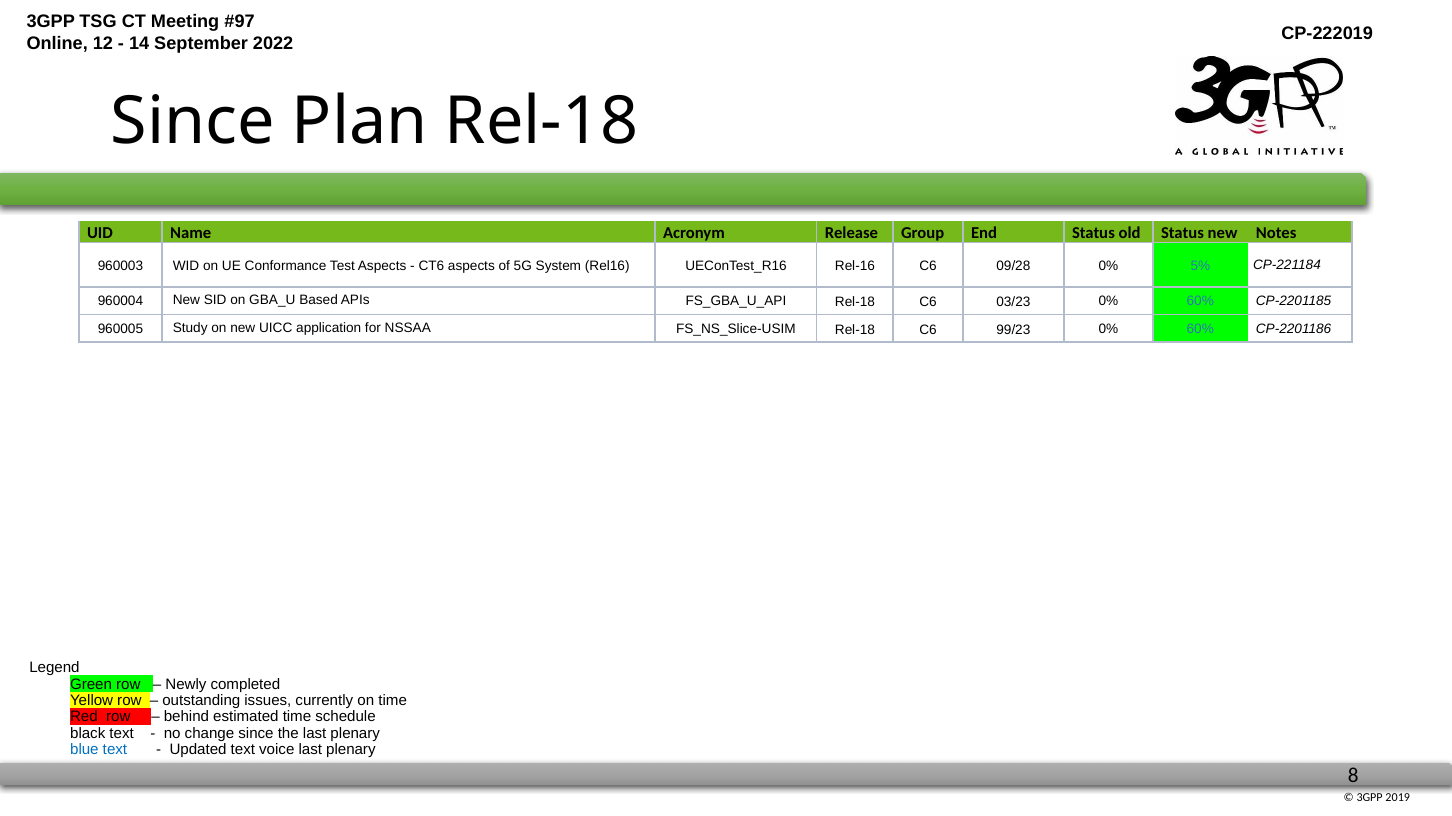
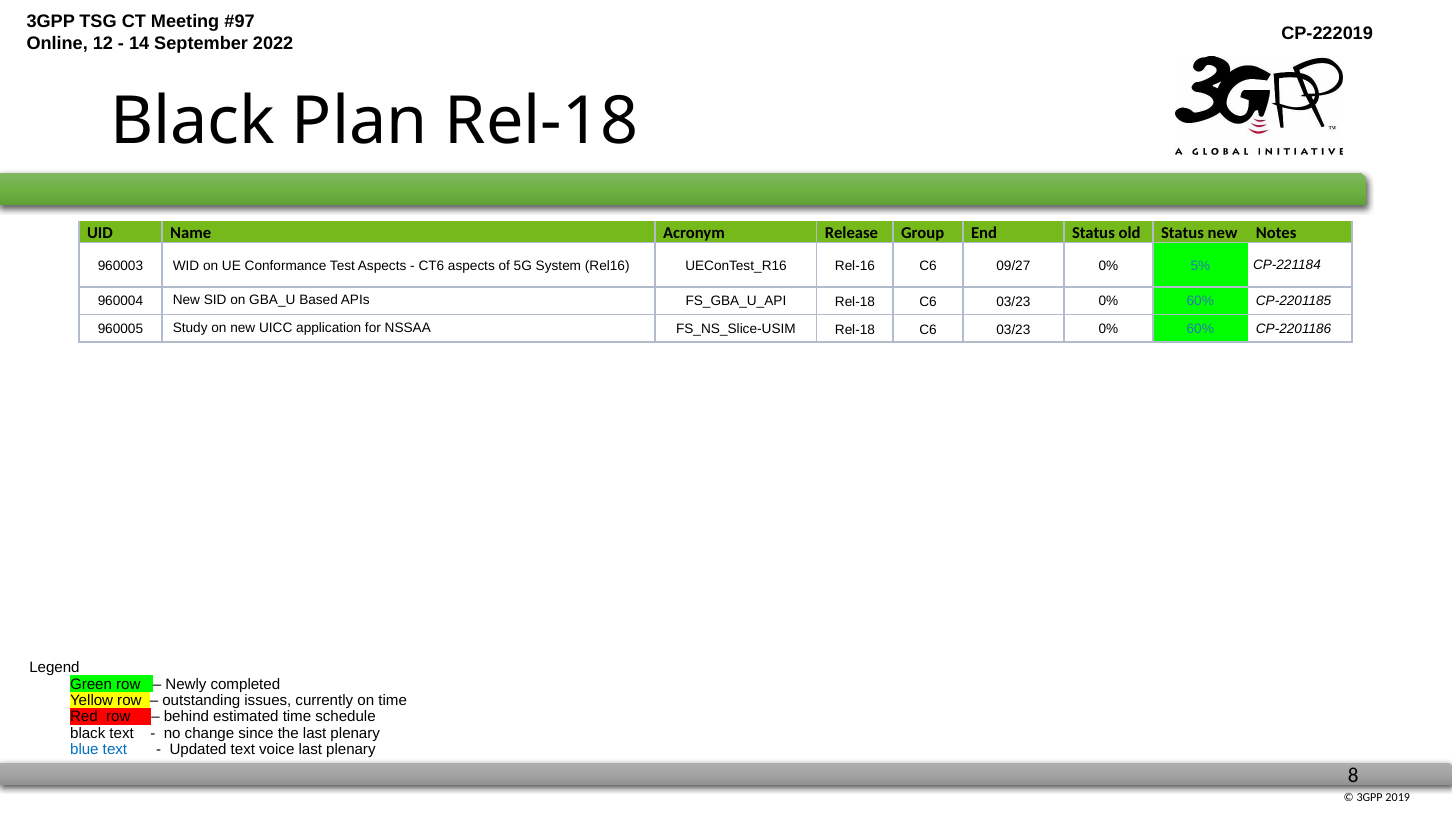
Since at (193, 122): Since -> Black
09/28: 09/28 -> 09/27
99/23 at (1013, 330): 99/23 -> 03/23
